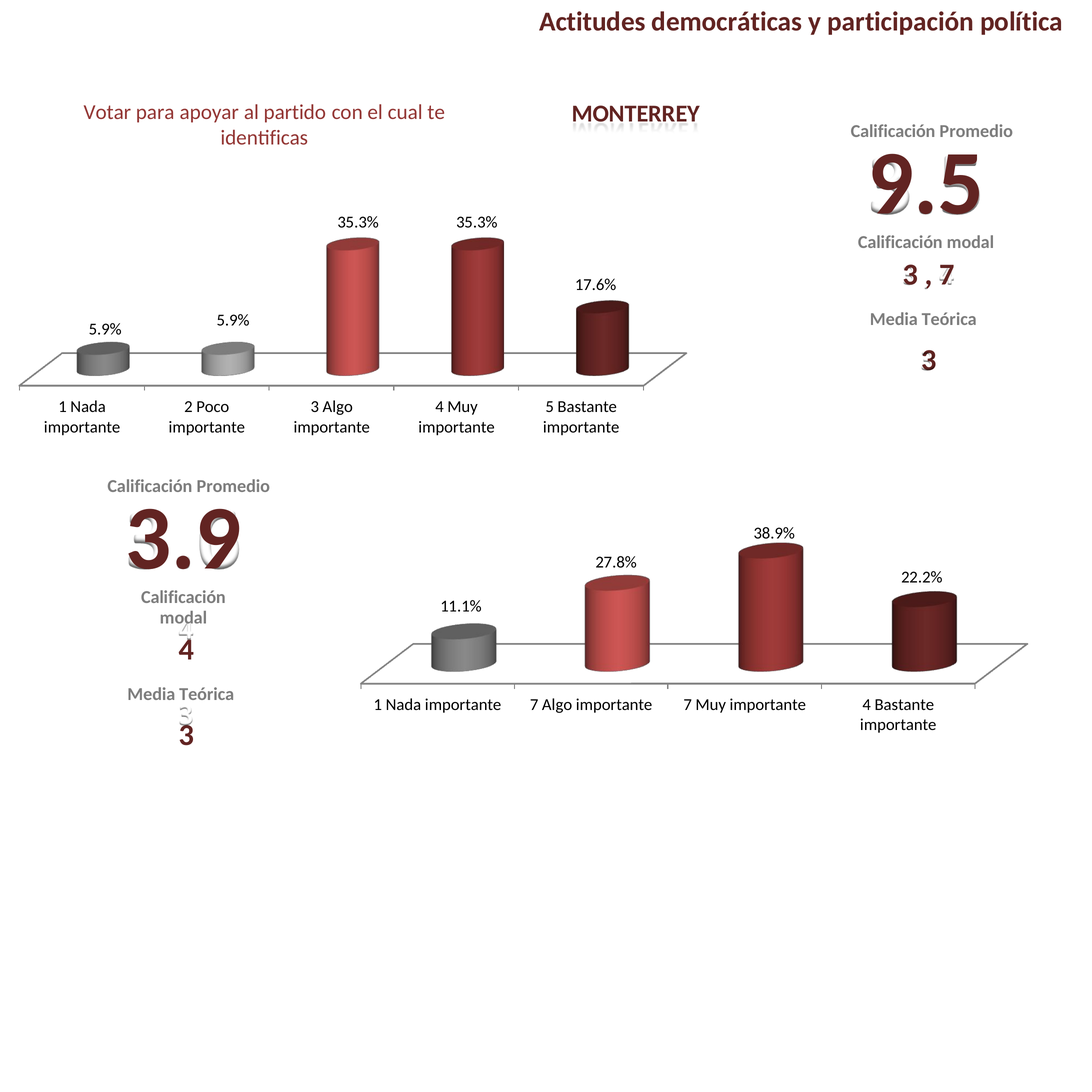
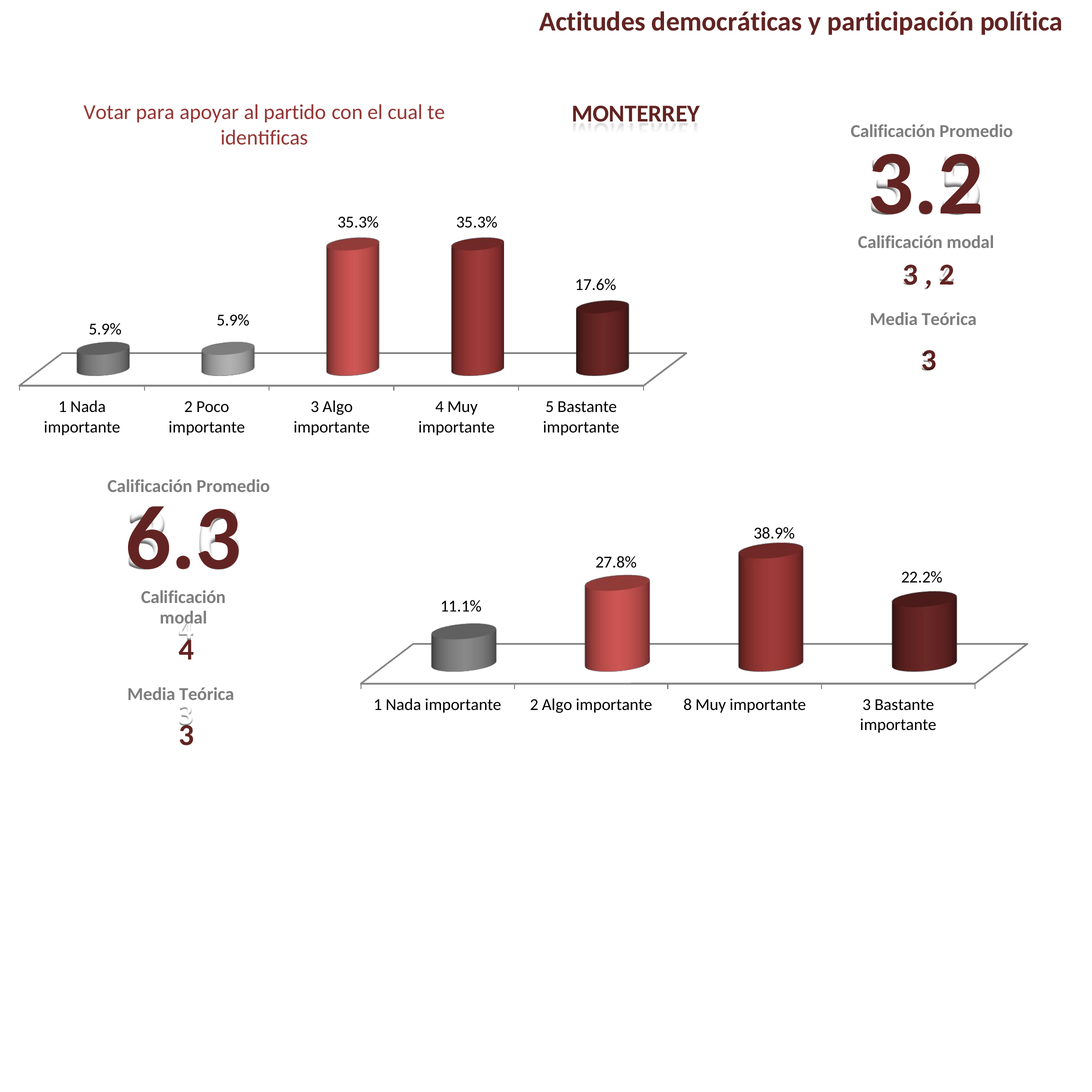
9.5: 9.5 -> 3.2
7 at (947, 275): 7 -> 2
3.9: 3.9 -> 6.3
7 at (534, 705): 7 -> 2
Algo importante 7: 7 -> 8
Muy importante 4: 4 -> 3
